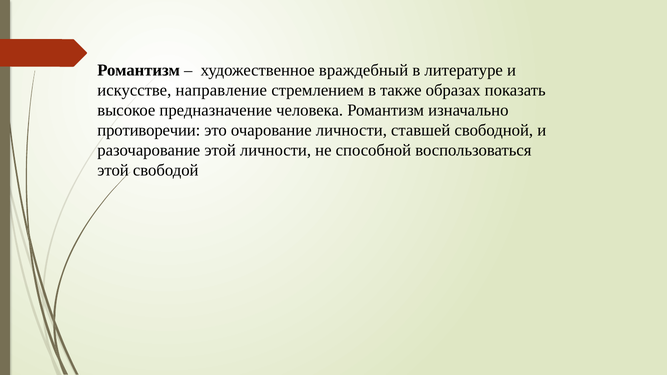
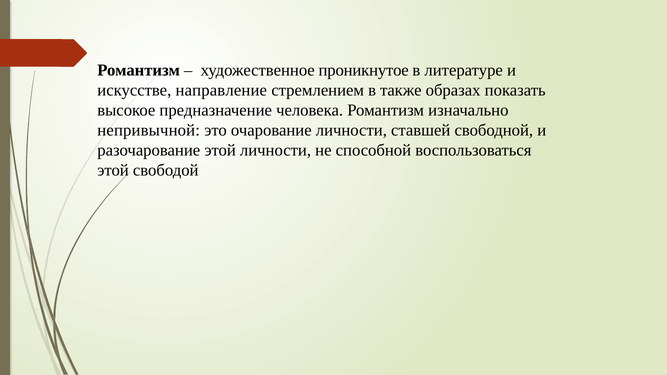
враждебный: враждебный -> проникнутое
противоречии: противоречии -> непривычной
